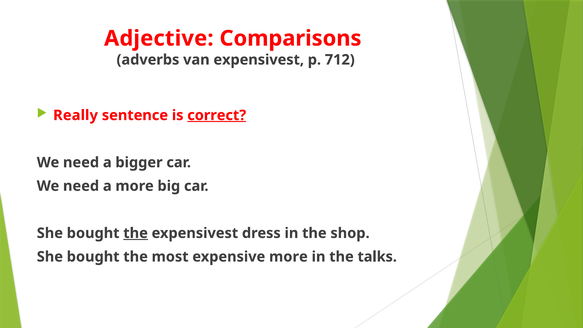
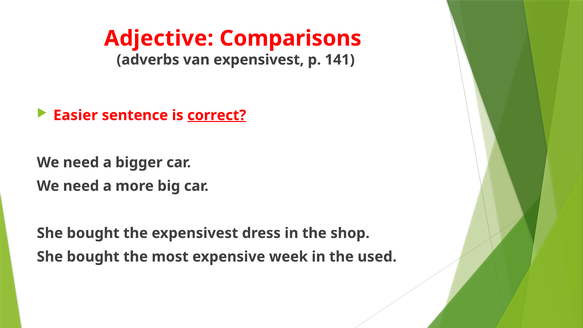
712: 712 -> 141
Really: Really -> Easier
the at (136, 233) underline: present -> none
expensive more: more -> week
talks: talks -> used
